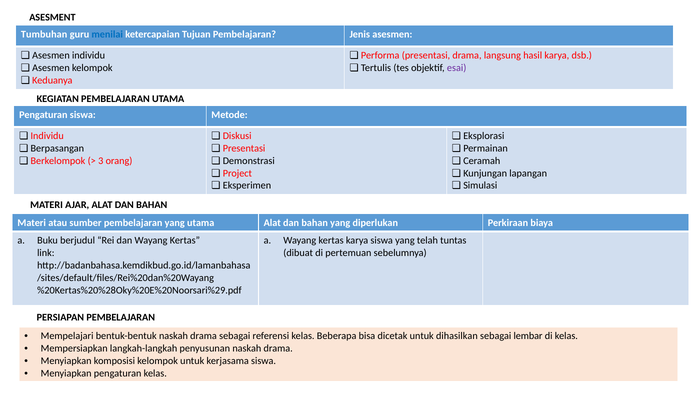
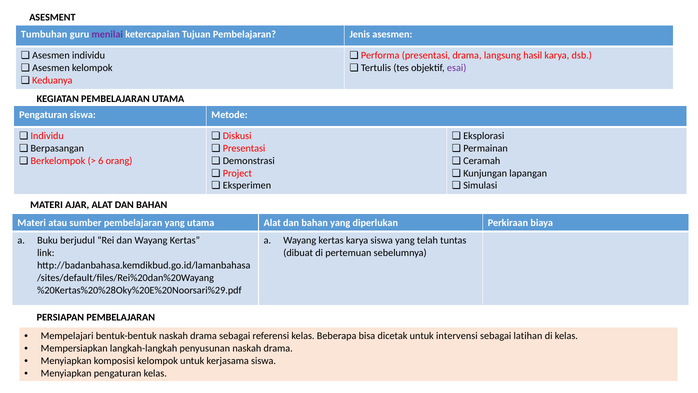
menilai colour: blue -> purple
3: 3 -> 6
dihasilkan: dihasilkan -> intervensi
lembar: lembar -> latihan
